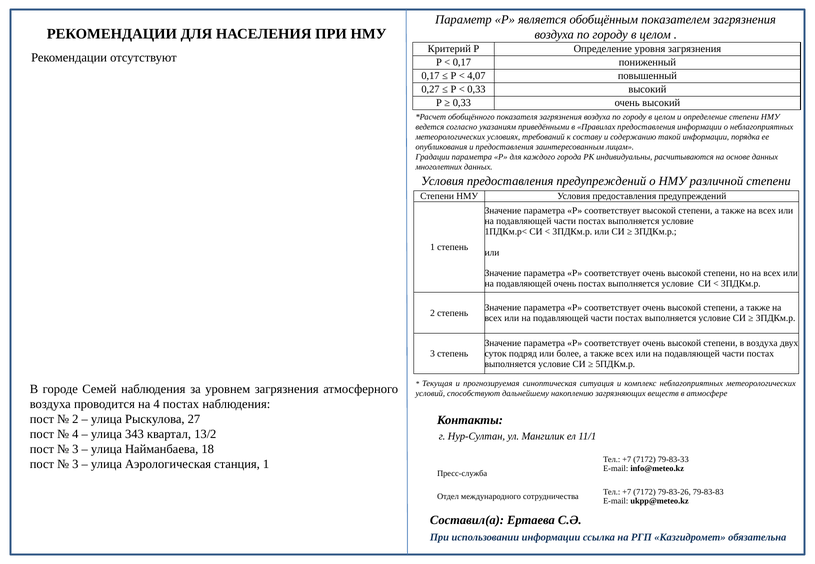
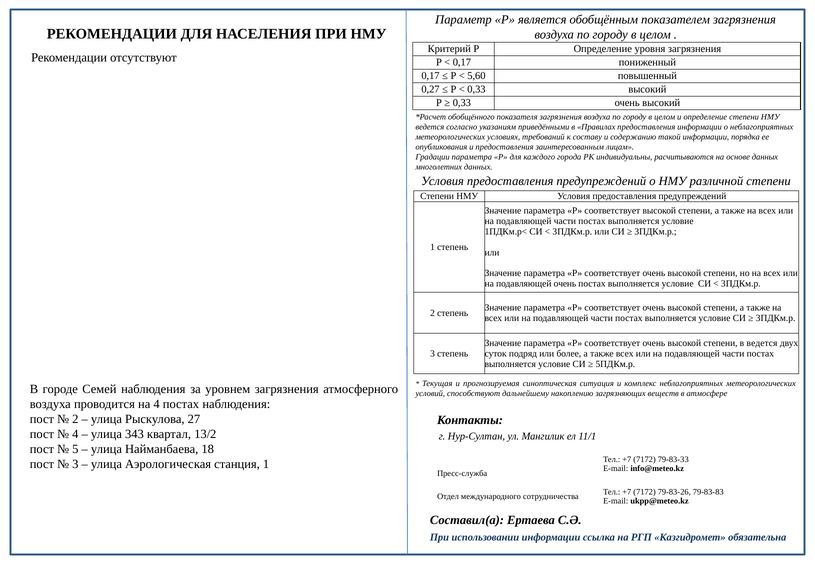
4,07: 4,07 -> 5,60
в воздуха: воздуха -> ведется
3 at (75, 449): 3 -> 5
